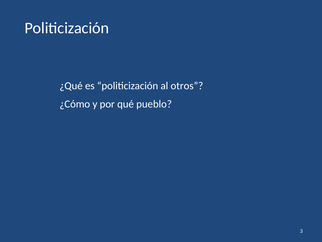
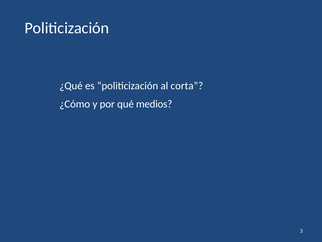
otros: otros -> corta
pueblo: pueblo -> medios
